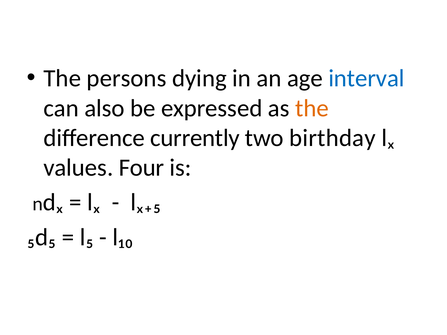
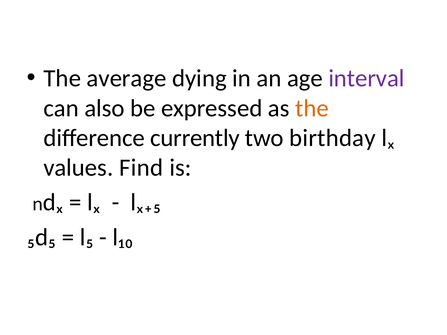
persons: persons -> average
interval colour: blue -> purple
Four: Four -> Find
